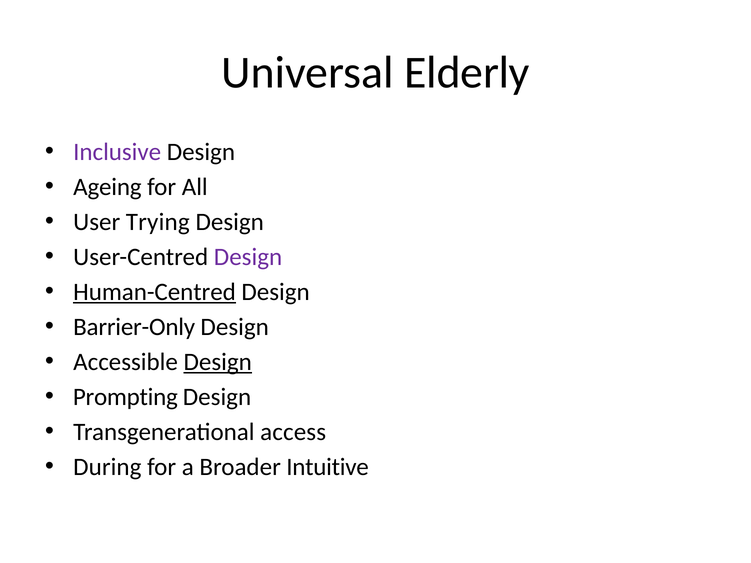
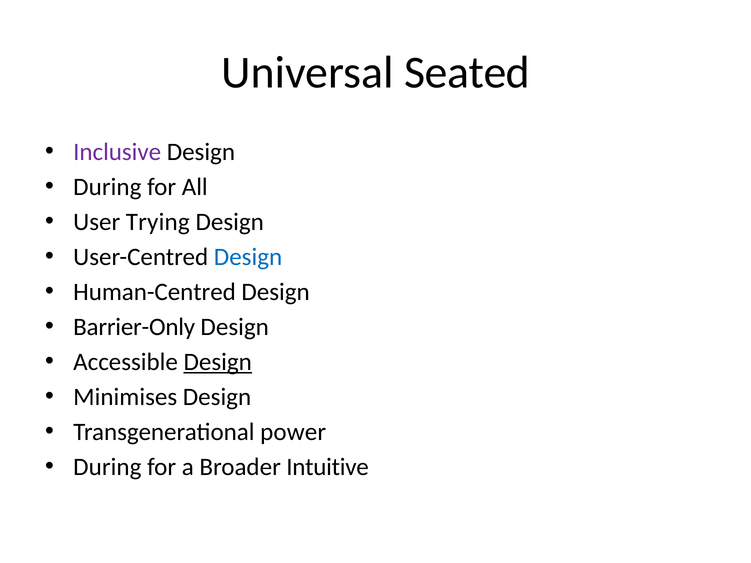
Elderly: Elderly -> Seated
Ageing at (107, 187): Ageing -> During
Design at (248, 257) colour: purple -> blue
Human-Centred underline: present -> none
Prompting: Prompting -> Minimises
access: access -> power
